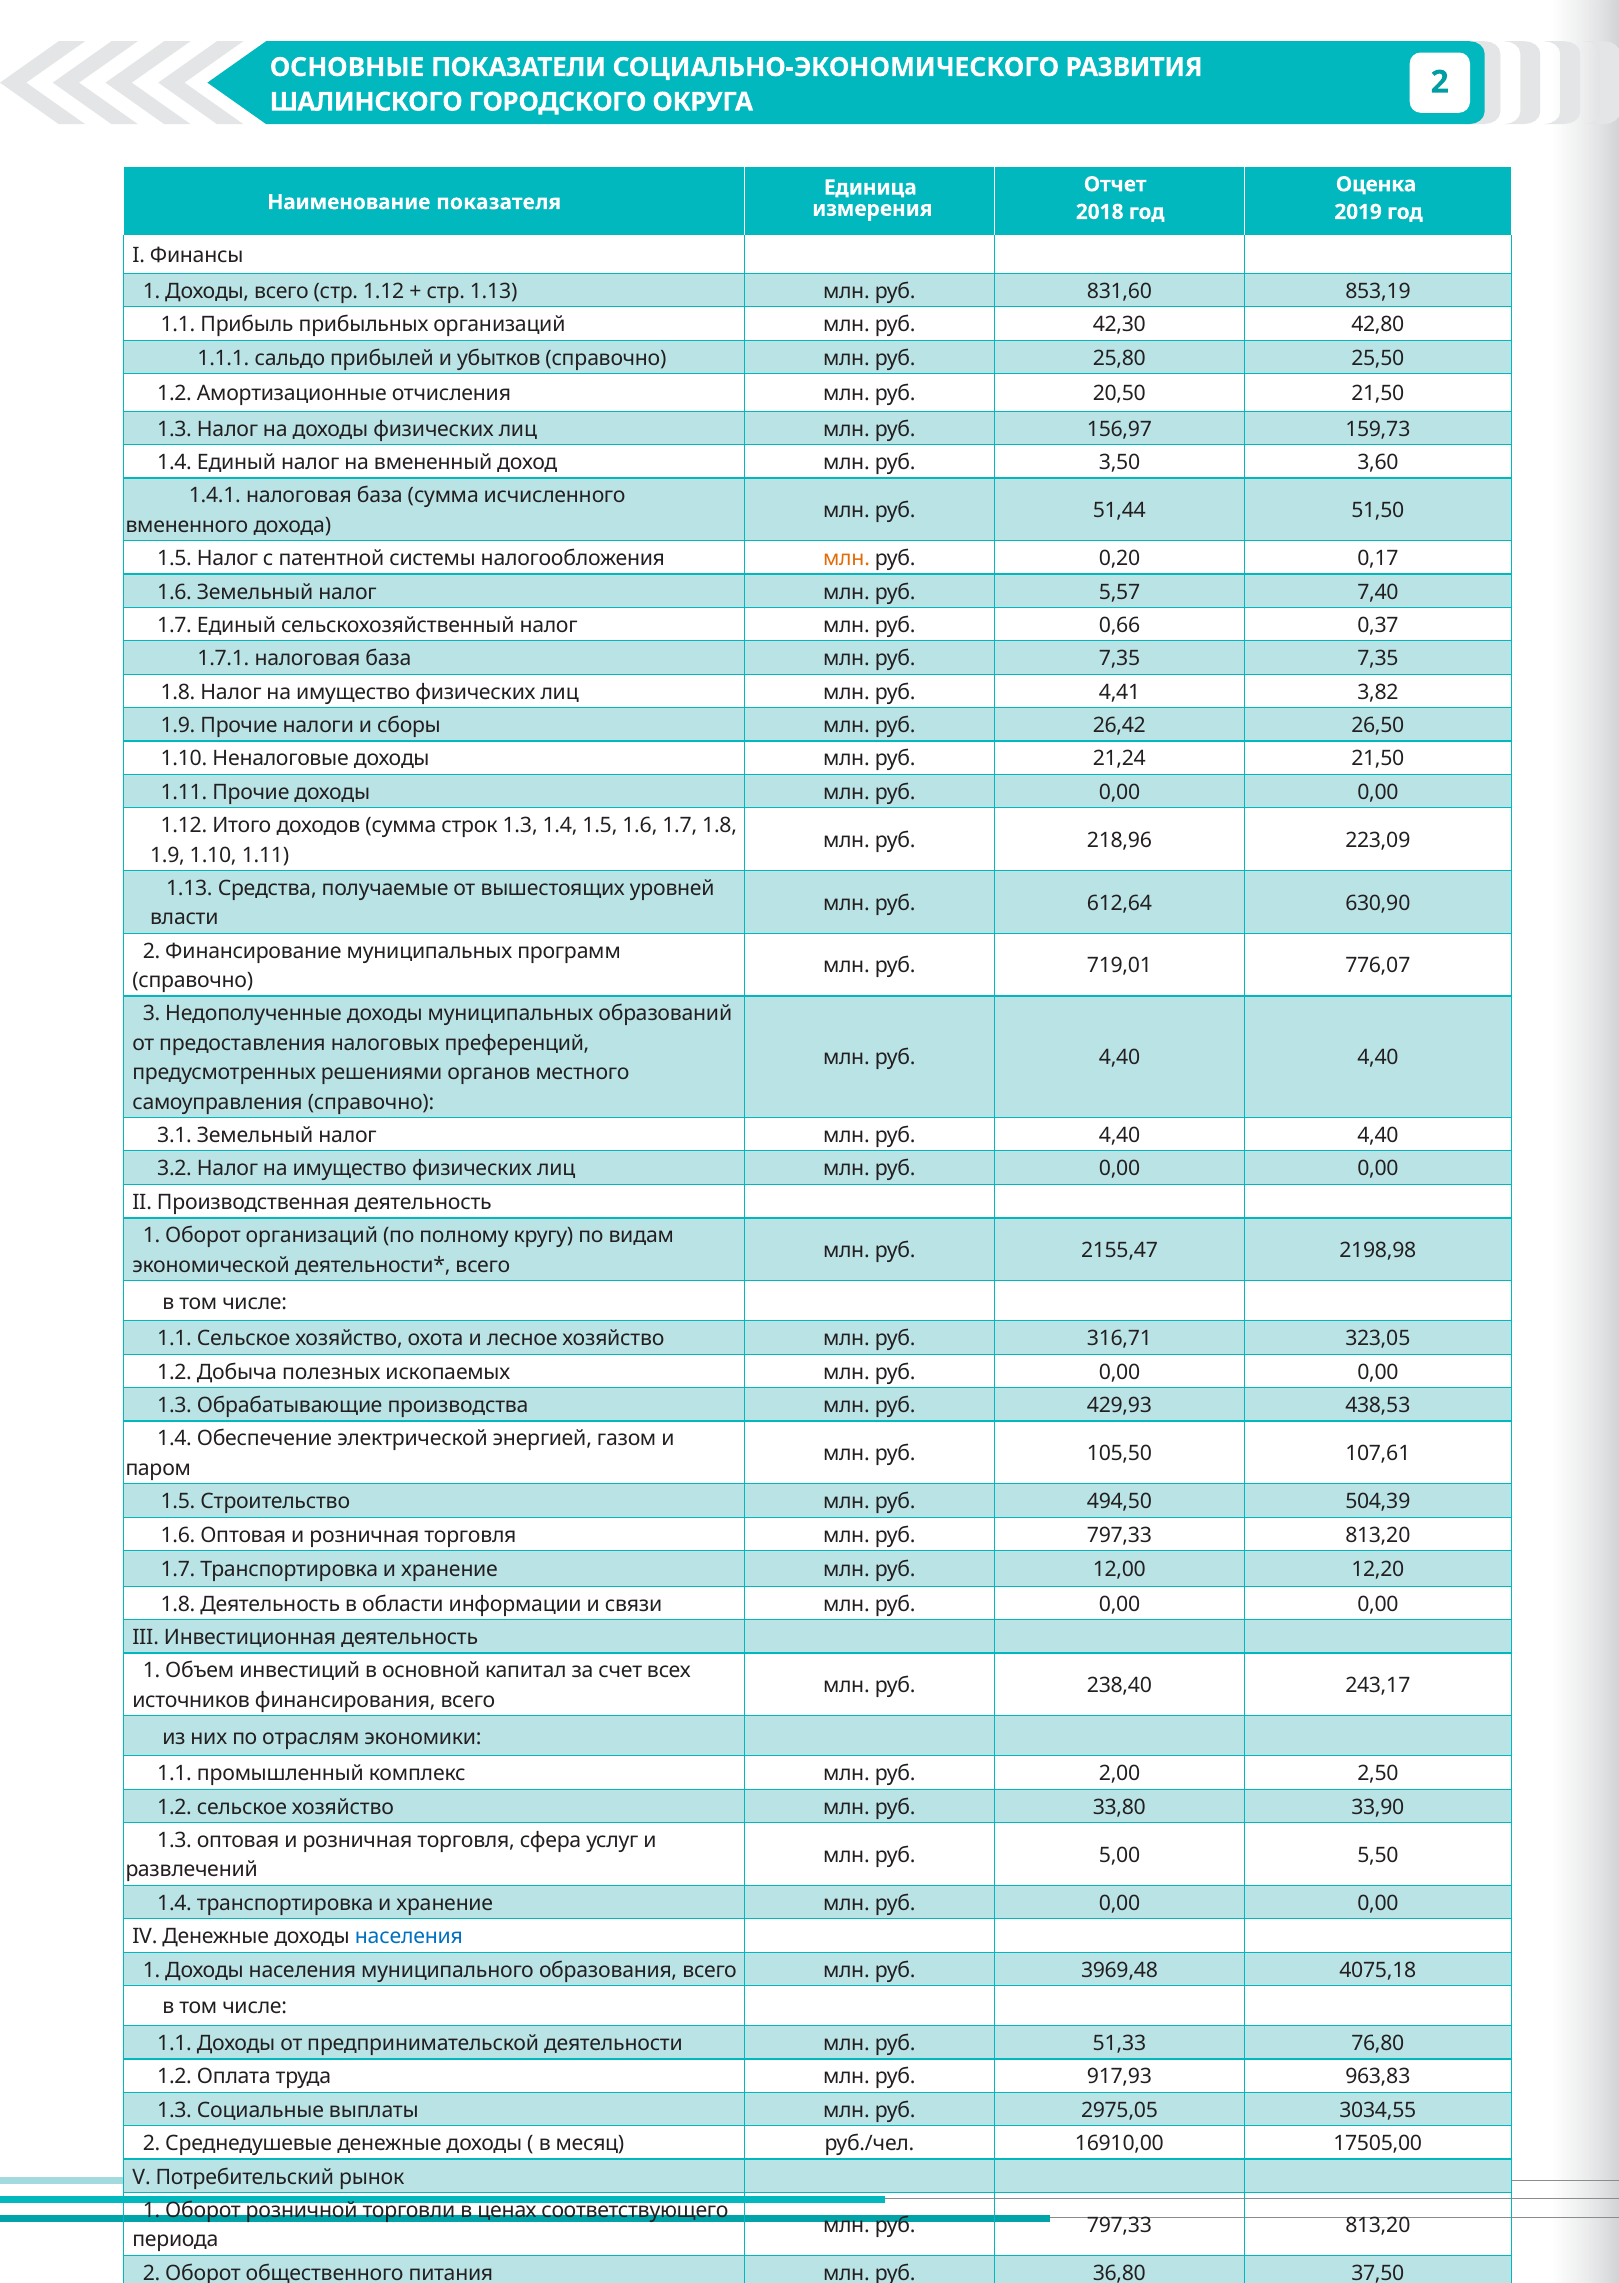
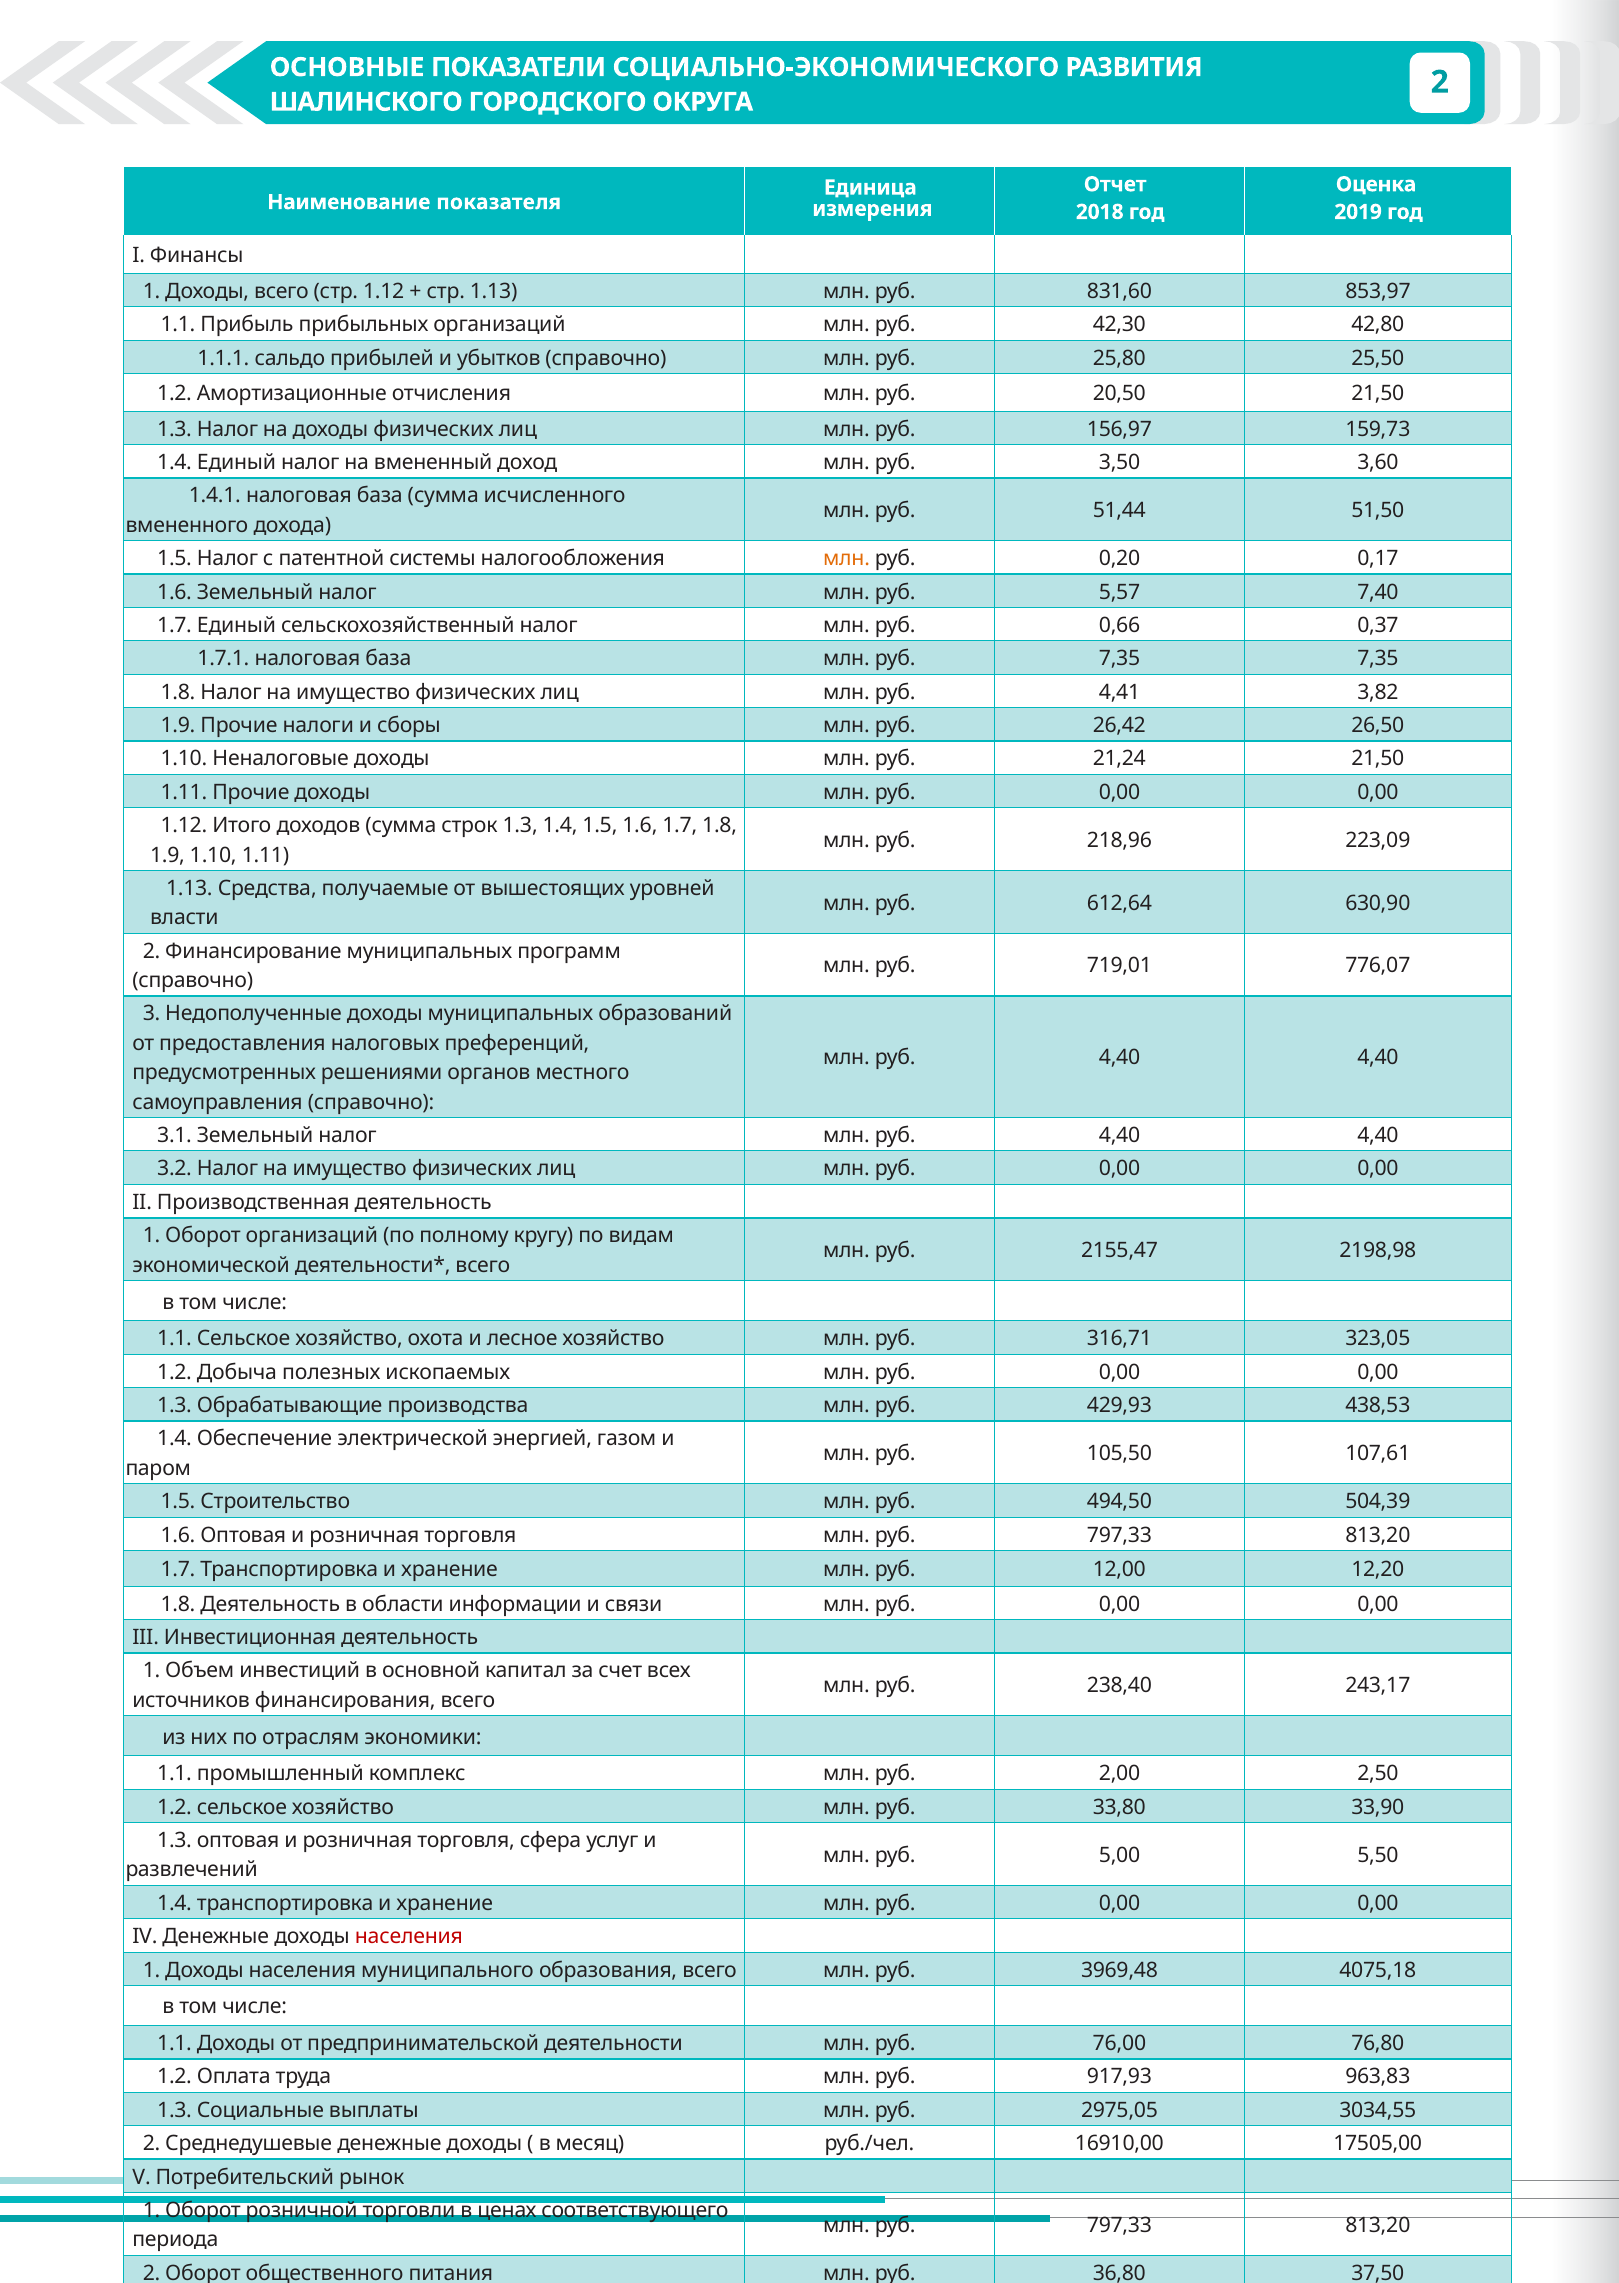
853,19: 853,19 -> 853,97
населения at (409, 1937) colour: blue -> red
51,33: 51,33 -> 76,00
